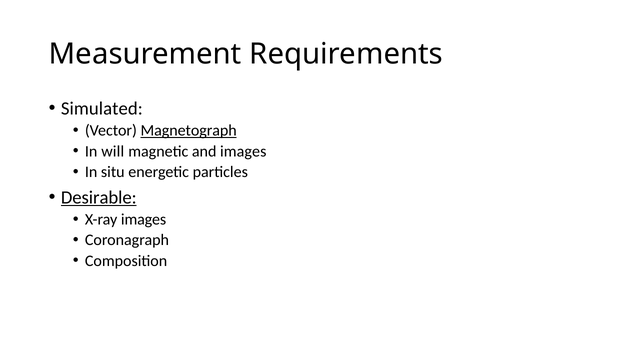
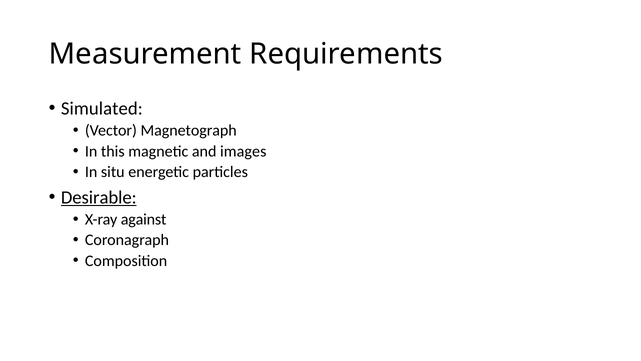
Magnetograph underline: present -> none
will: will -> this
X-ray images: images -> against
